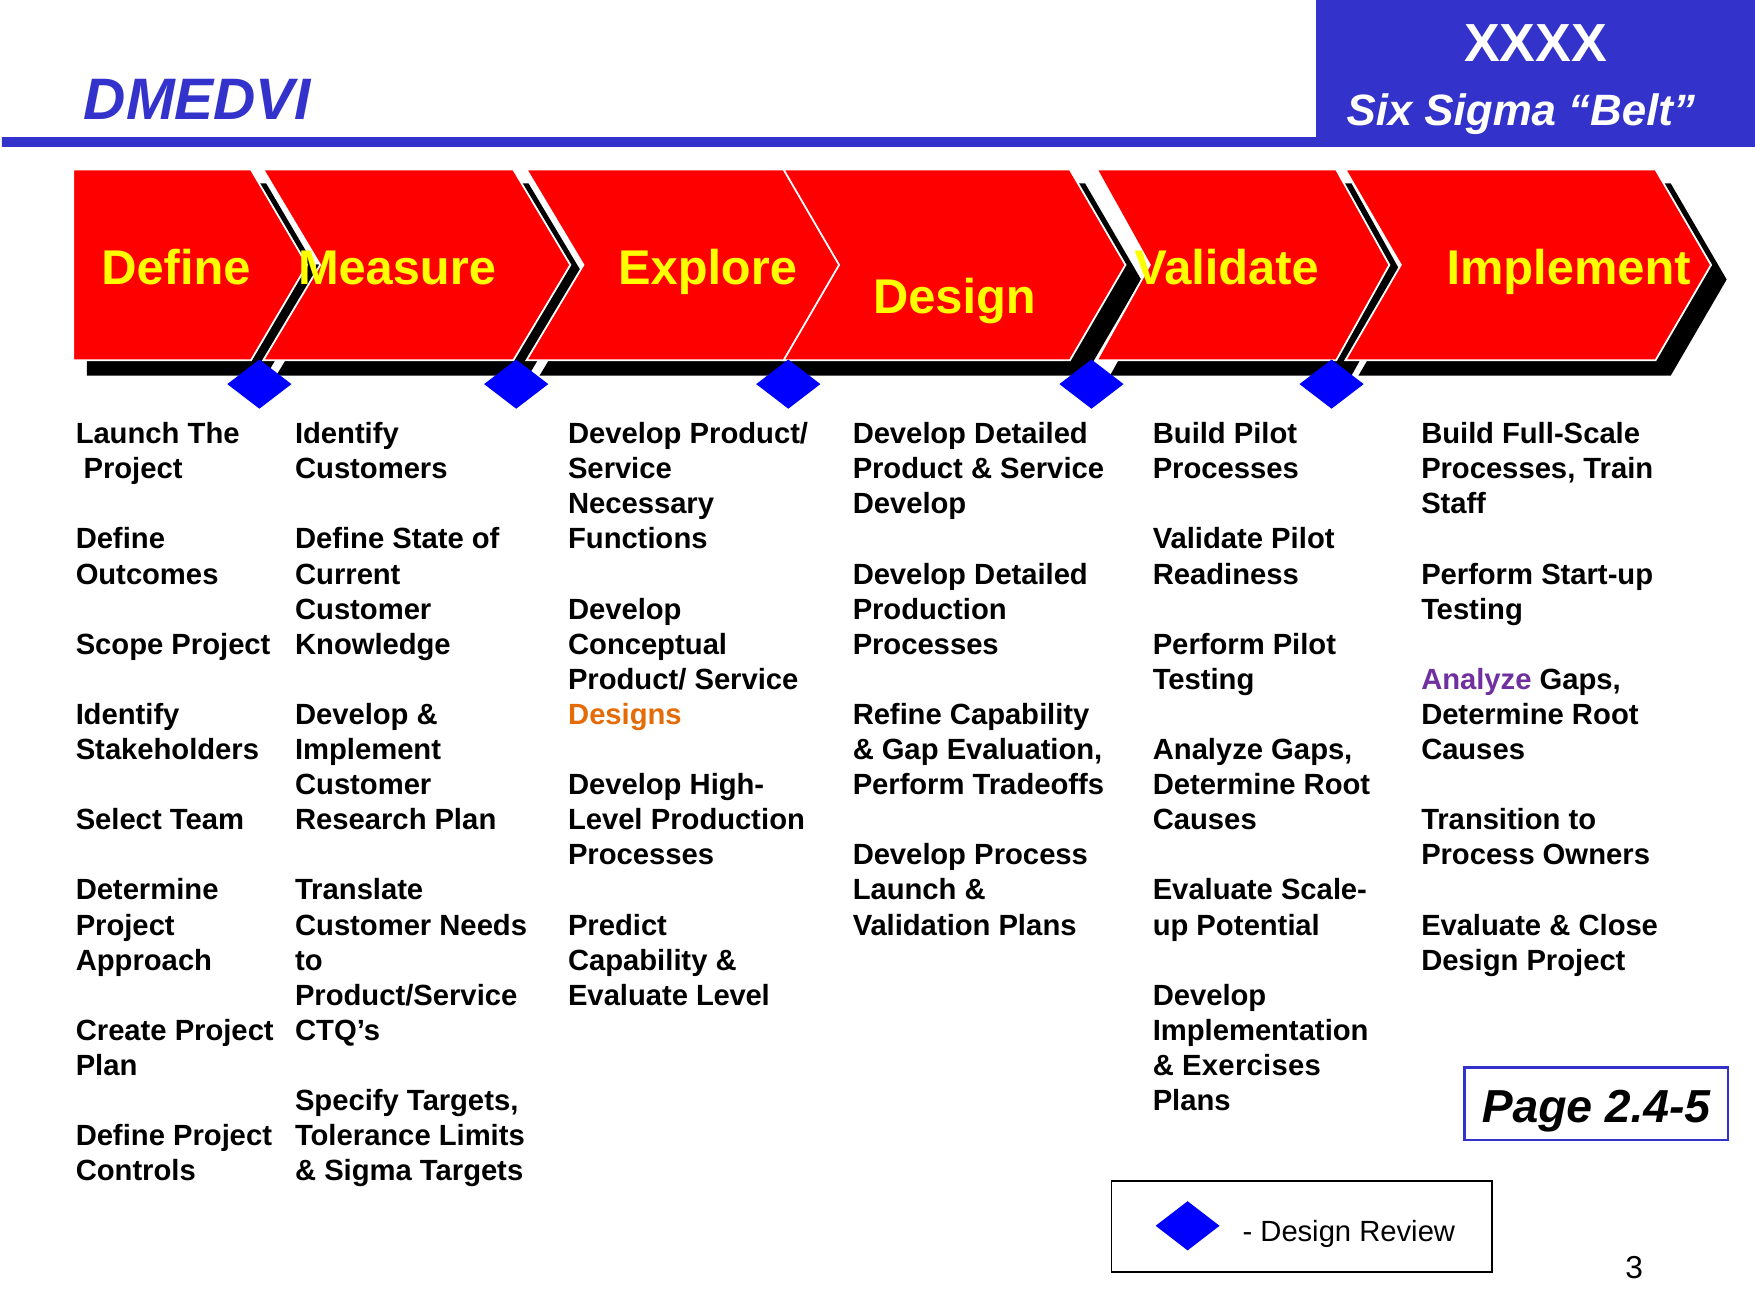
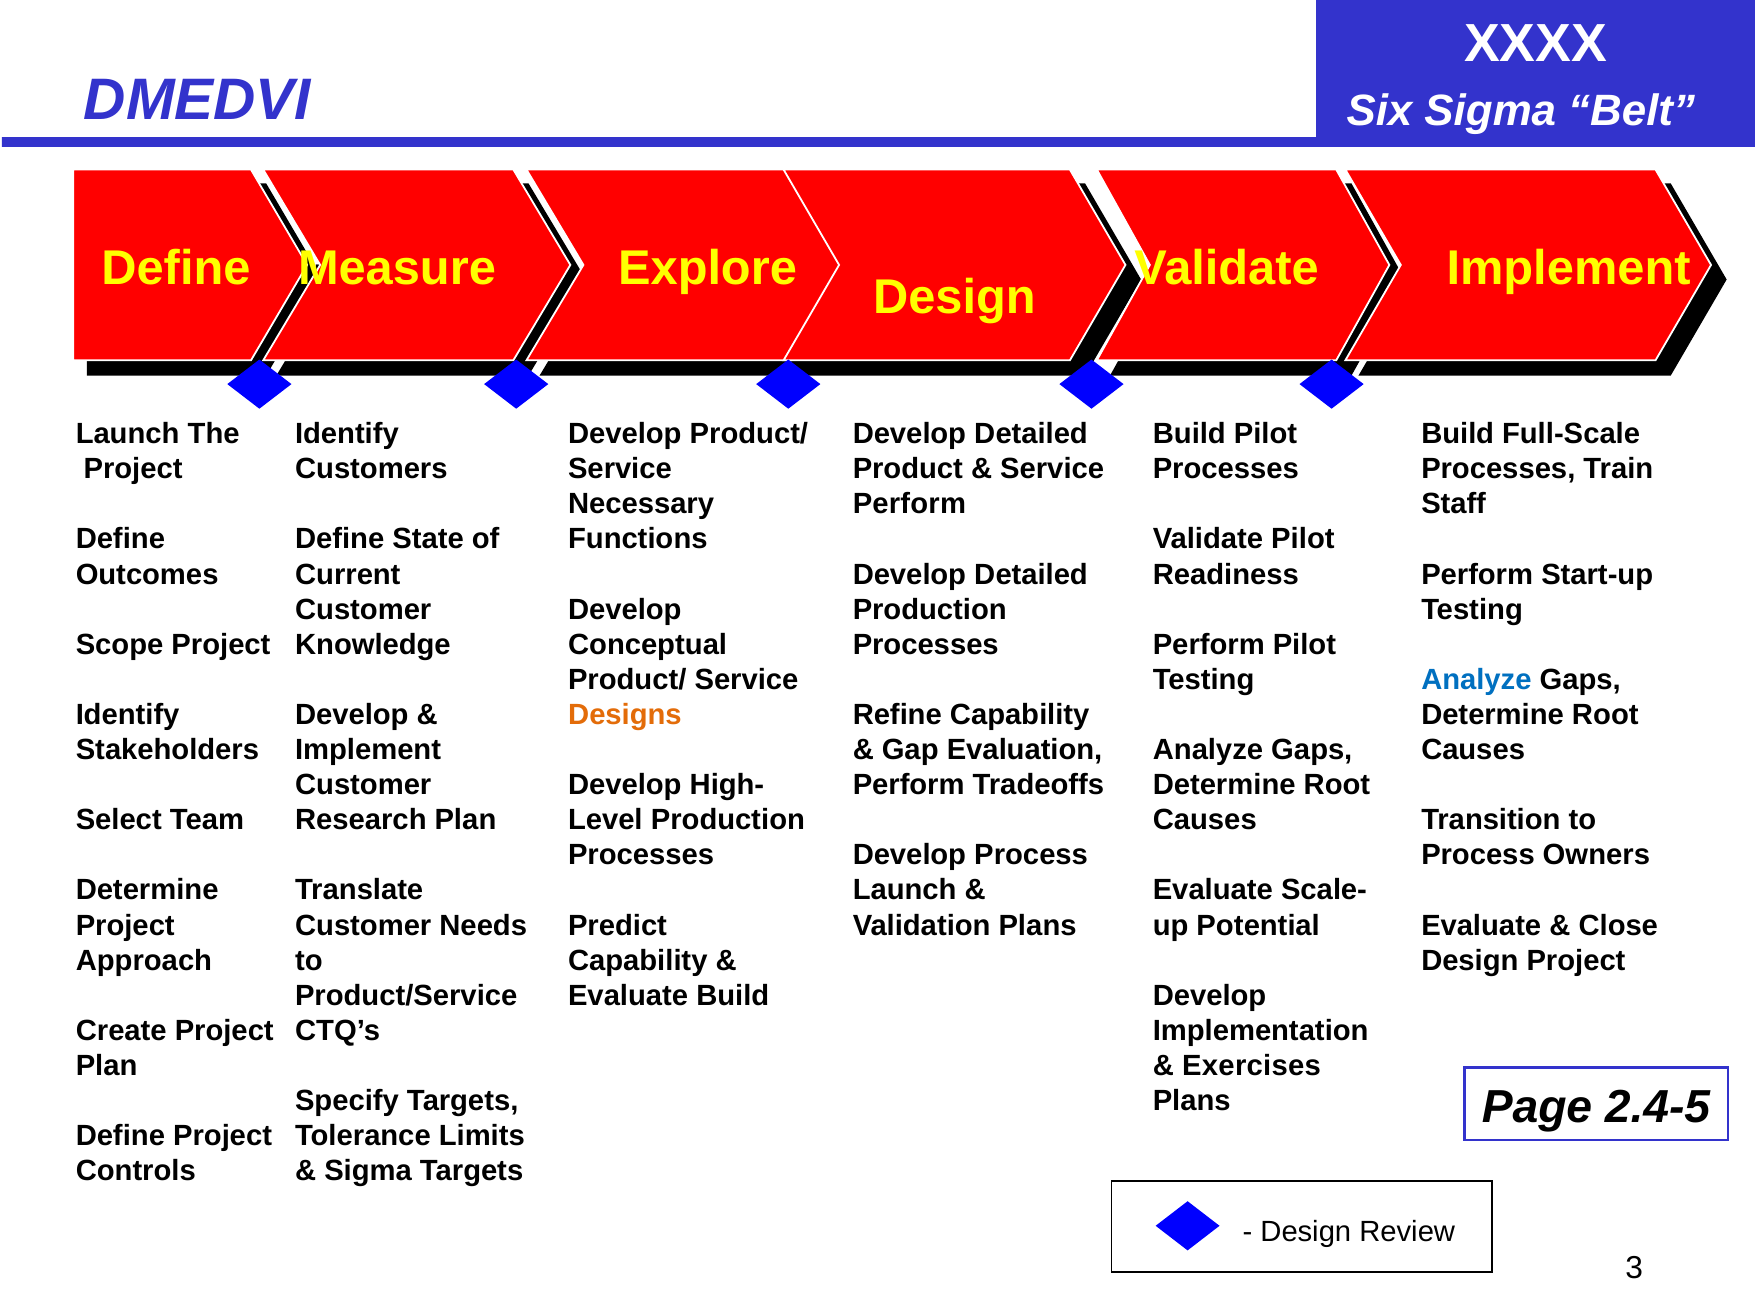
Develop at (910, 504): Develop -> Perform
Analyze at (1476, 680) colour: purple -> blue
Evaluate Level: Level -> Build
